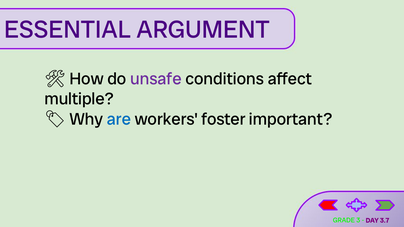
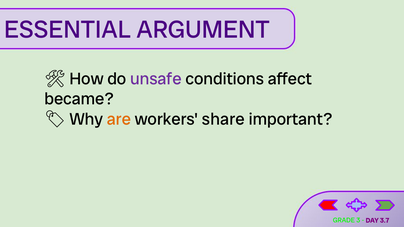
multiple: multiple -> became
are colour: blue -> orange
foster: foster -> share
